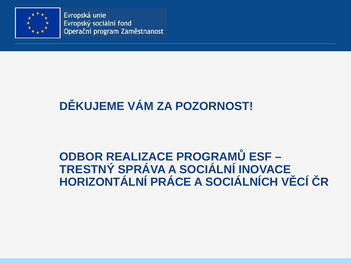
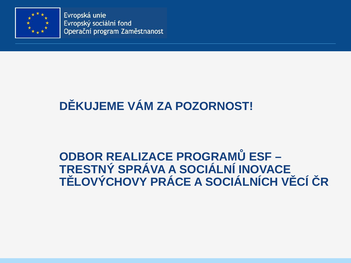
HORIZONTÁLNÍ: HORIZONTÁLNÍ -> TĚLOVÝCHOVY
